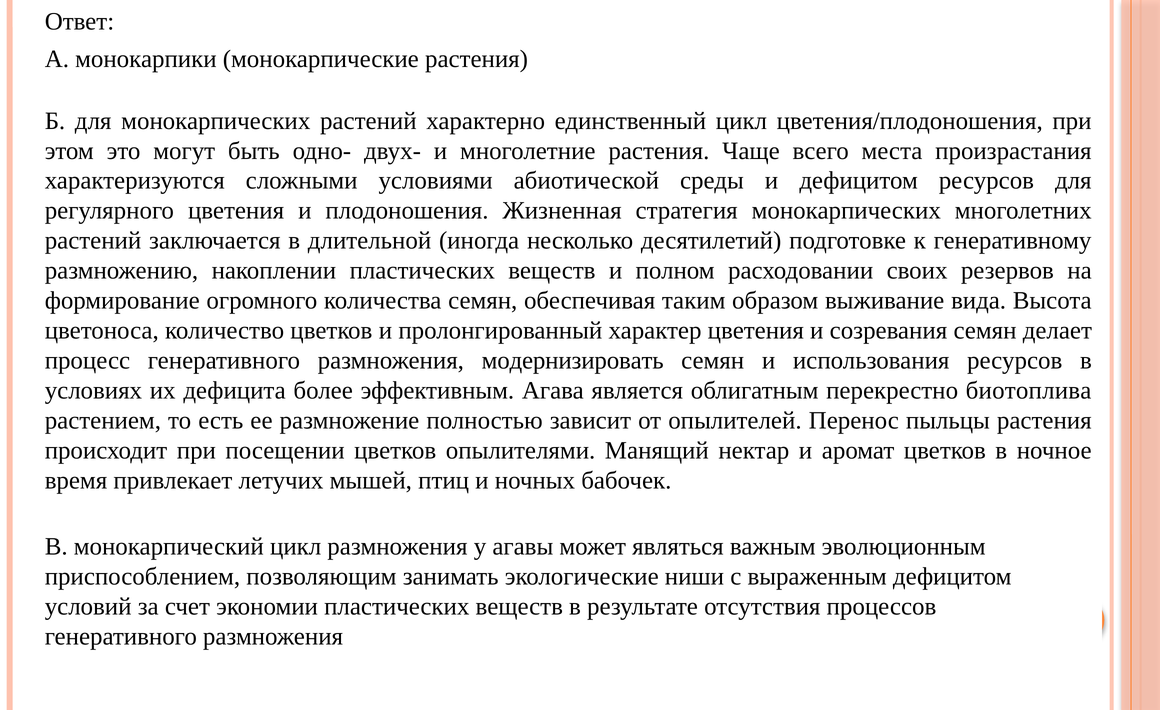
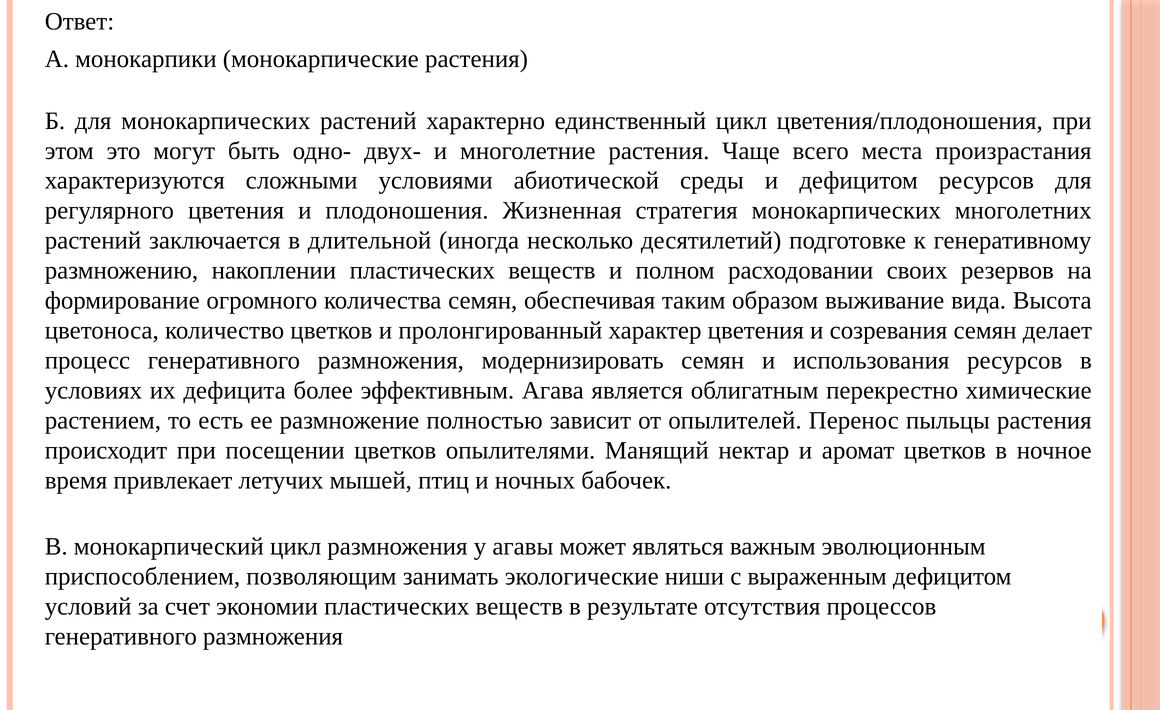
биотоплива: биотоплива -> химические
